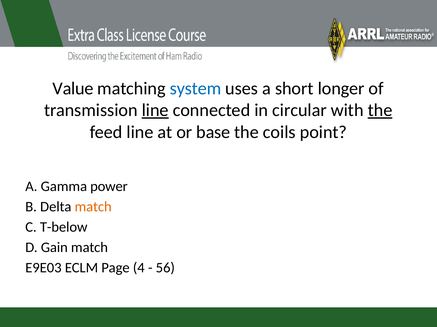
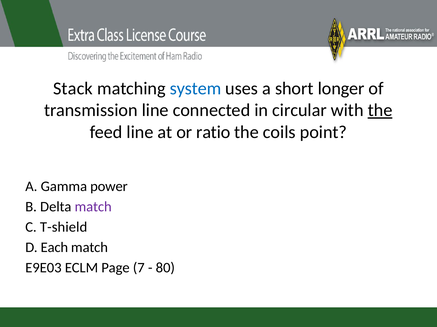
Value: Value -> Stack
line at (155, 110) underline: present -> none
base: base -> ratio
match at (93, 207) colour: orange -> purple
T-below: T-below -> T-shield
Gain: Gain -> Each
4: 4 -> 7
56: 56 -> 80
